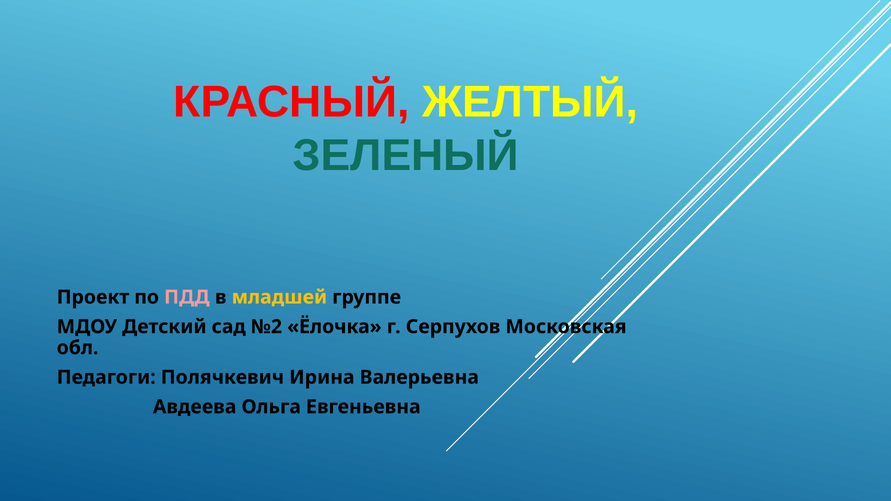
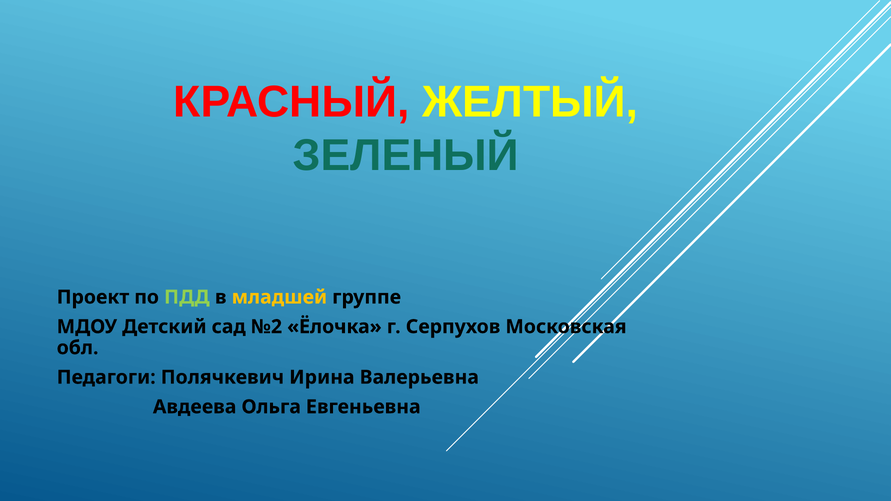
ПДД colour: pink -> light green
